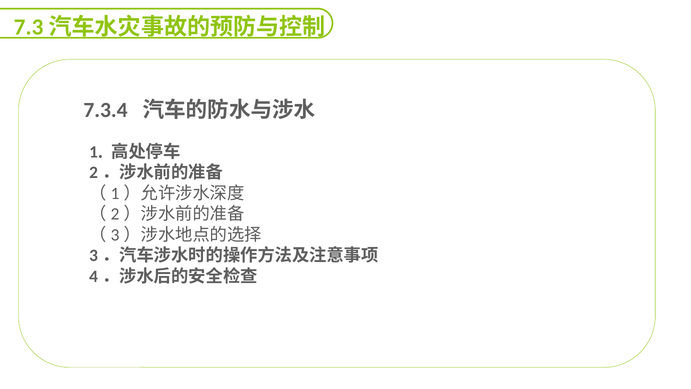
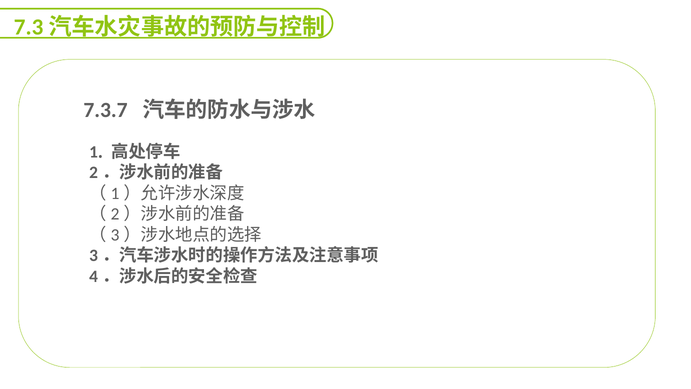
7.3.4: 7.3.4 -> 7.3.7
